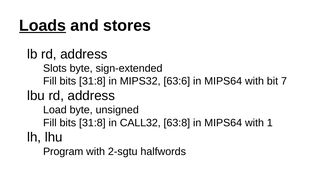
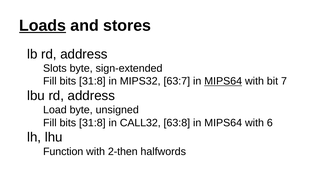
63:6: 63:6 -> 63:7
MIPS64 at (223, 81) underline: none -> present
1: 1 -> 6
Program: Program -> Function
2-sgtu: 2-sgtu -> 2-then
